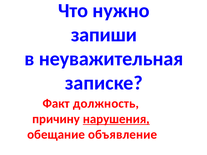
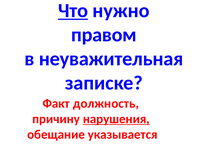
Что underline: none -> present
запиши: запиши -> правом
объявление: объявление -> указывается
